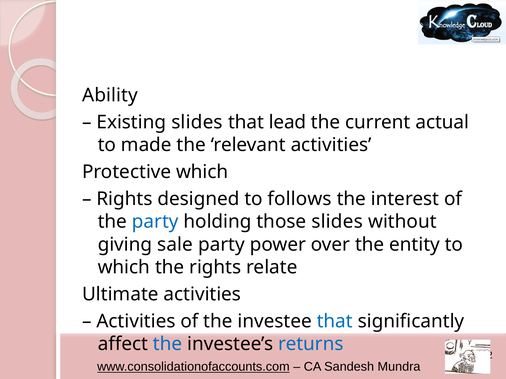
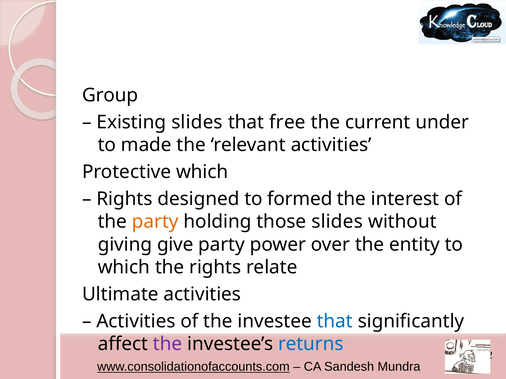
Ability: Ability -> Group
lead: lead -> free
actual: actual -> under
follows: follows -> formed
party at (155, 222) colour: blue -> orange
sale: sale -> give
the at (168, 344) colour: blue -> purple
